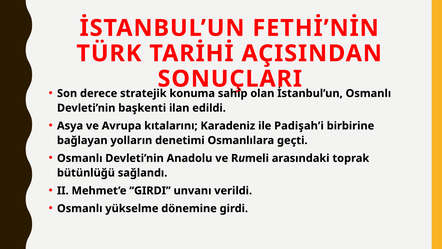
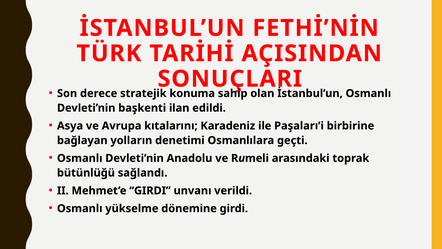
Padişah’i: Padişah’i -> Paşaları’i
